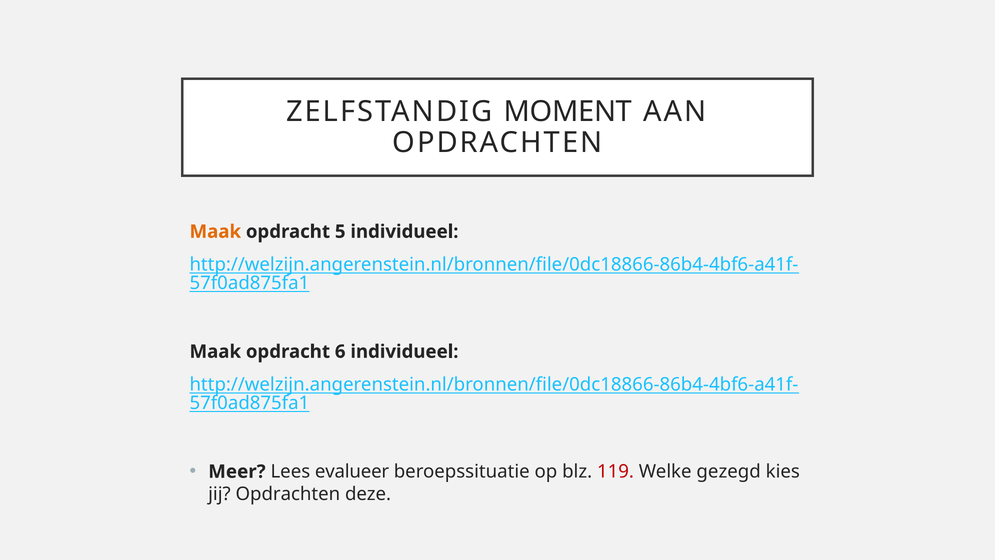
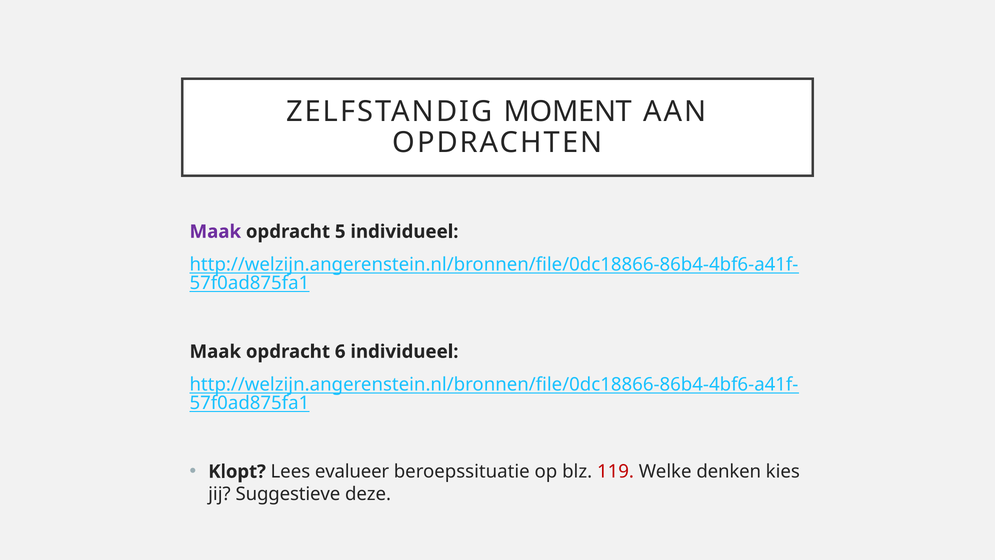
Maak at (215, 232) colour: orange -> purple
Meer: Meer -> Klopt
gezegd: gezegd -> denken
jij Opdrachten: Opdrachten -> Suggestieve
